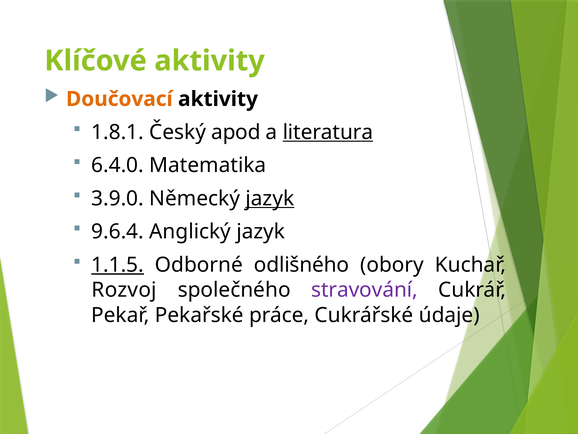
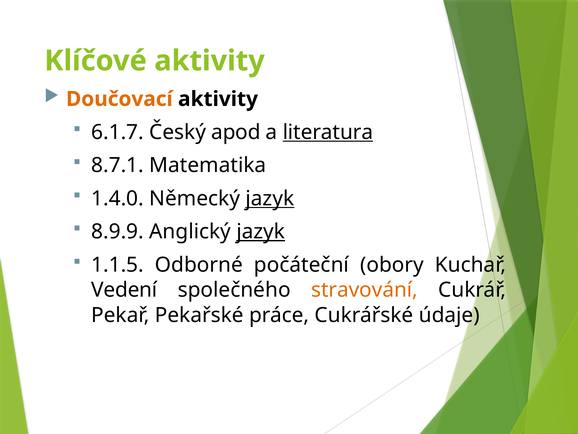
1.8.1: 1.8.1 -> 6.1.7
6.4.0: 6.4.0 -> 8.7.1
3.9.0: 3.9.0 -> 1.4.0
9.6.4: 9.6.4 -> 8.9.9
jazyk at (261, 231) underline: none -> present
1.1.5 underline: present -> none
odlišného: odlišného -> počáteční
Rozvoj: Rozvoj -> Vedení
stravování colour: purple -> orange
